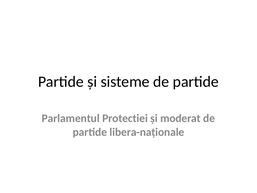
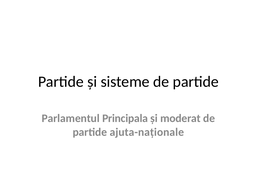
Protectiei: Protectiei -> Principala
libera-naționale: libera-naționale -> ajuta-naționale
